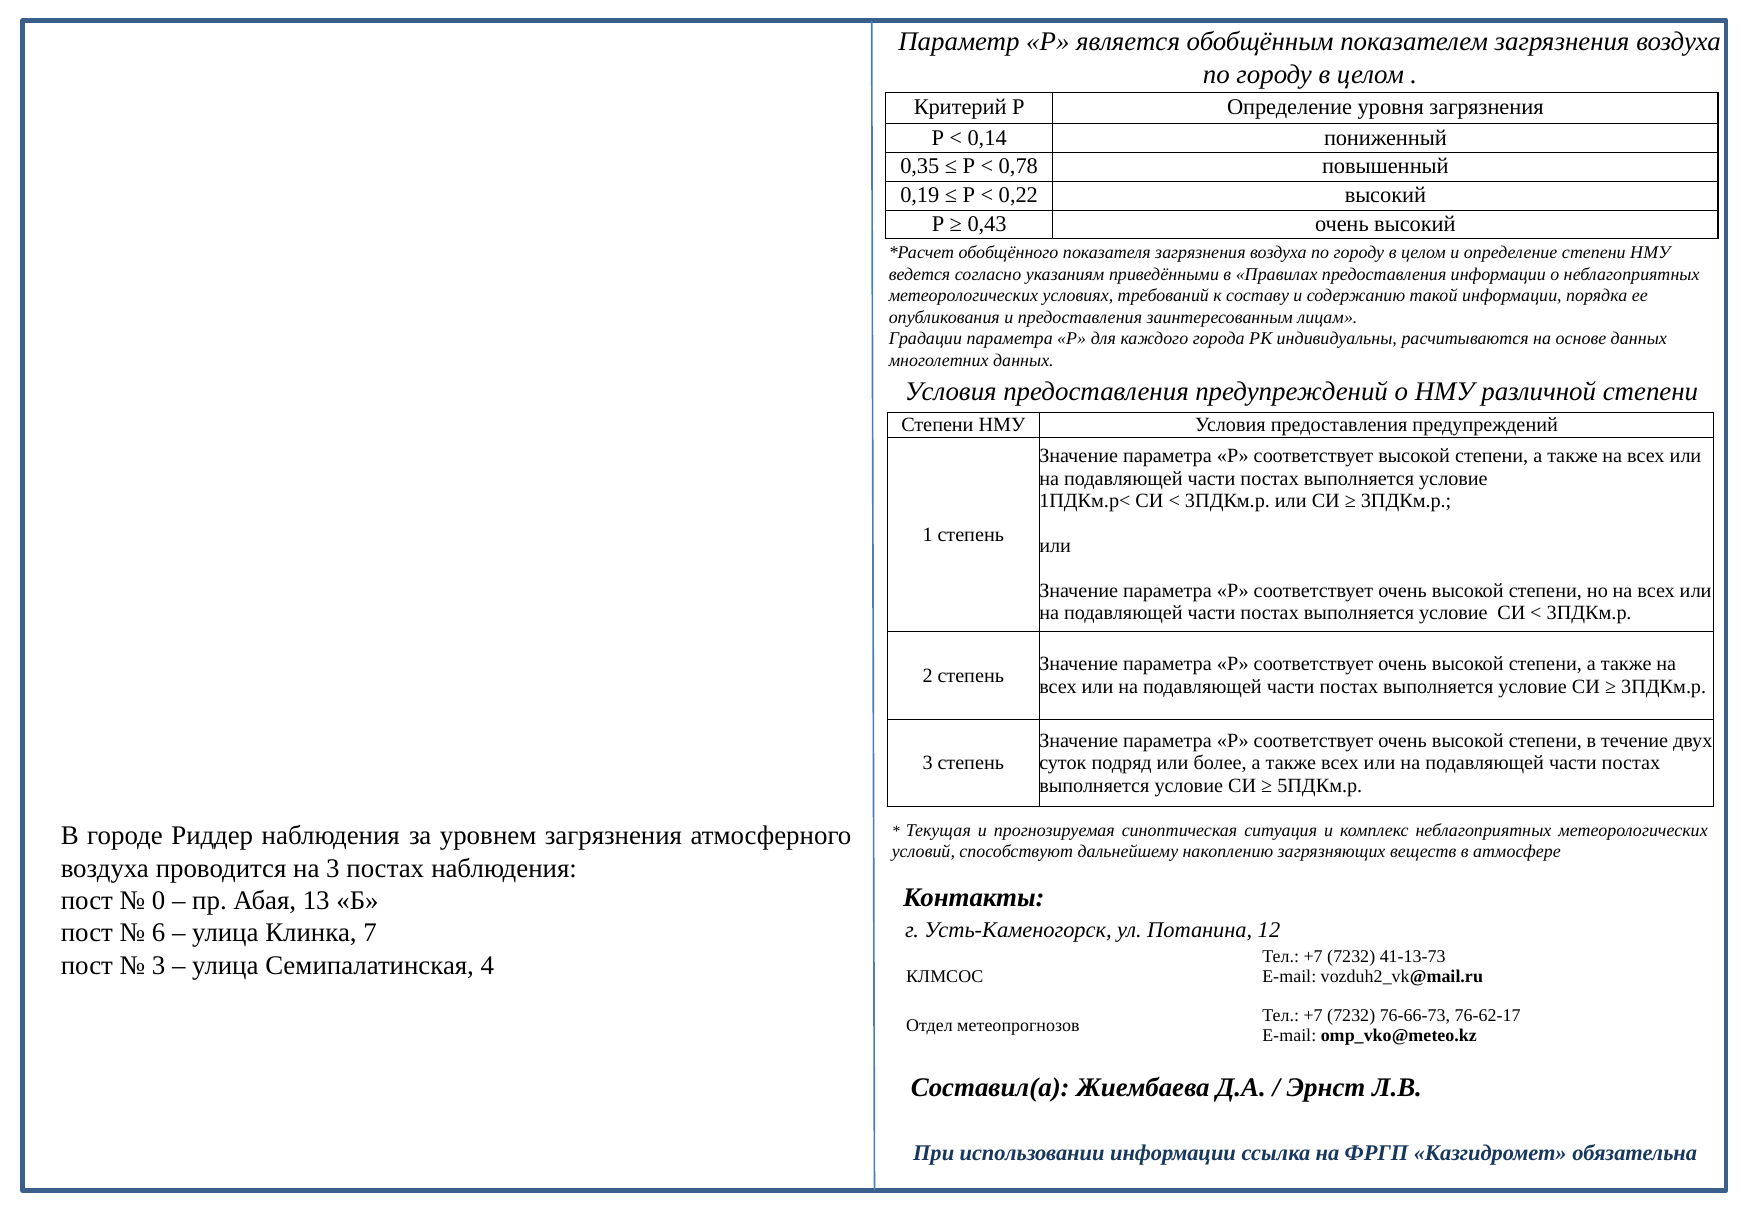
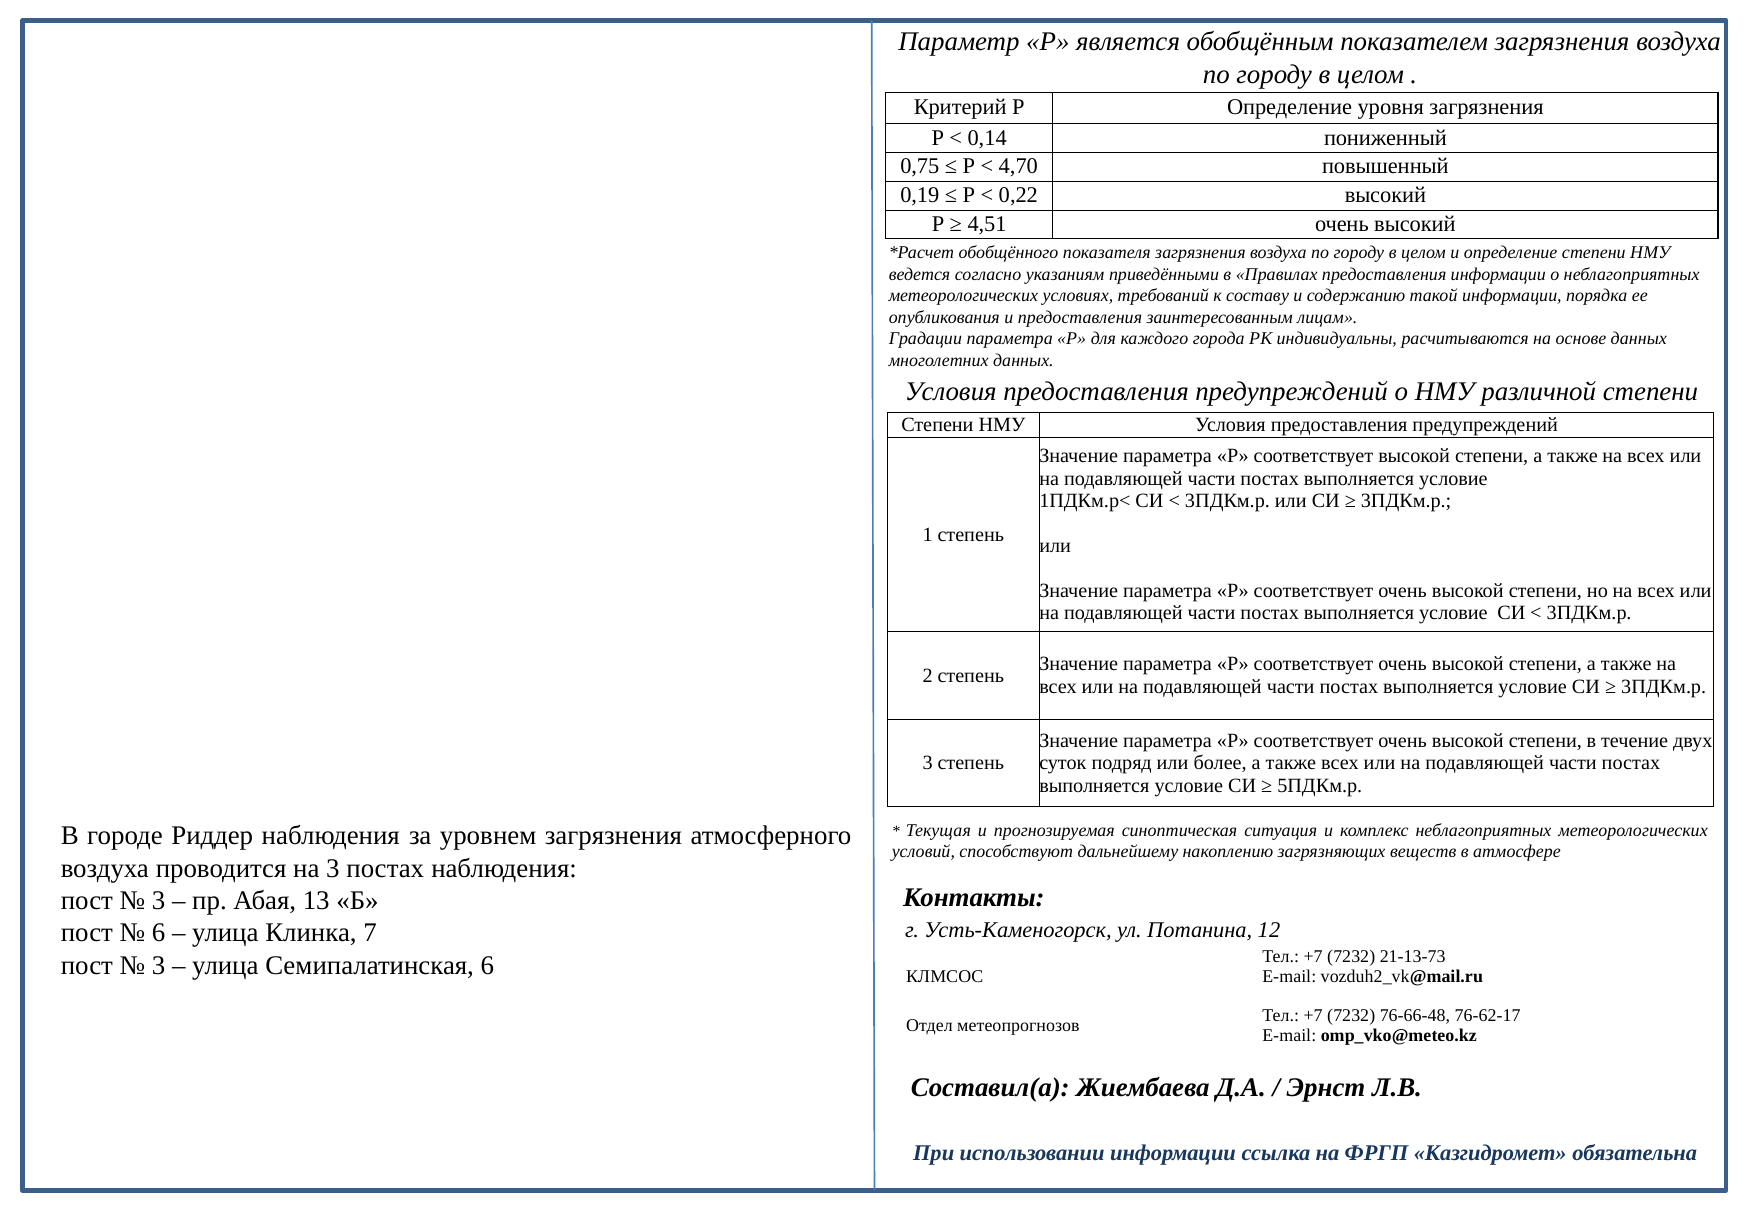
0,35: 0,35 -> 0,75
0,78: 0,78 -> 4,70
0,43: 0,43 -> 4,51
0 at (159, 900): 0 -> 3
41-13-73: 41-13-73 -> 21-13-73
Семипалатинская 4: 4 -> 6
76-66-73: 76-66-73 -> 76-66-48
